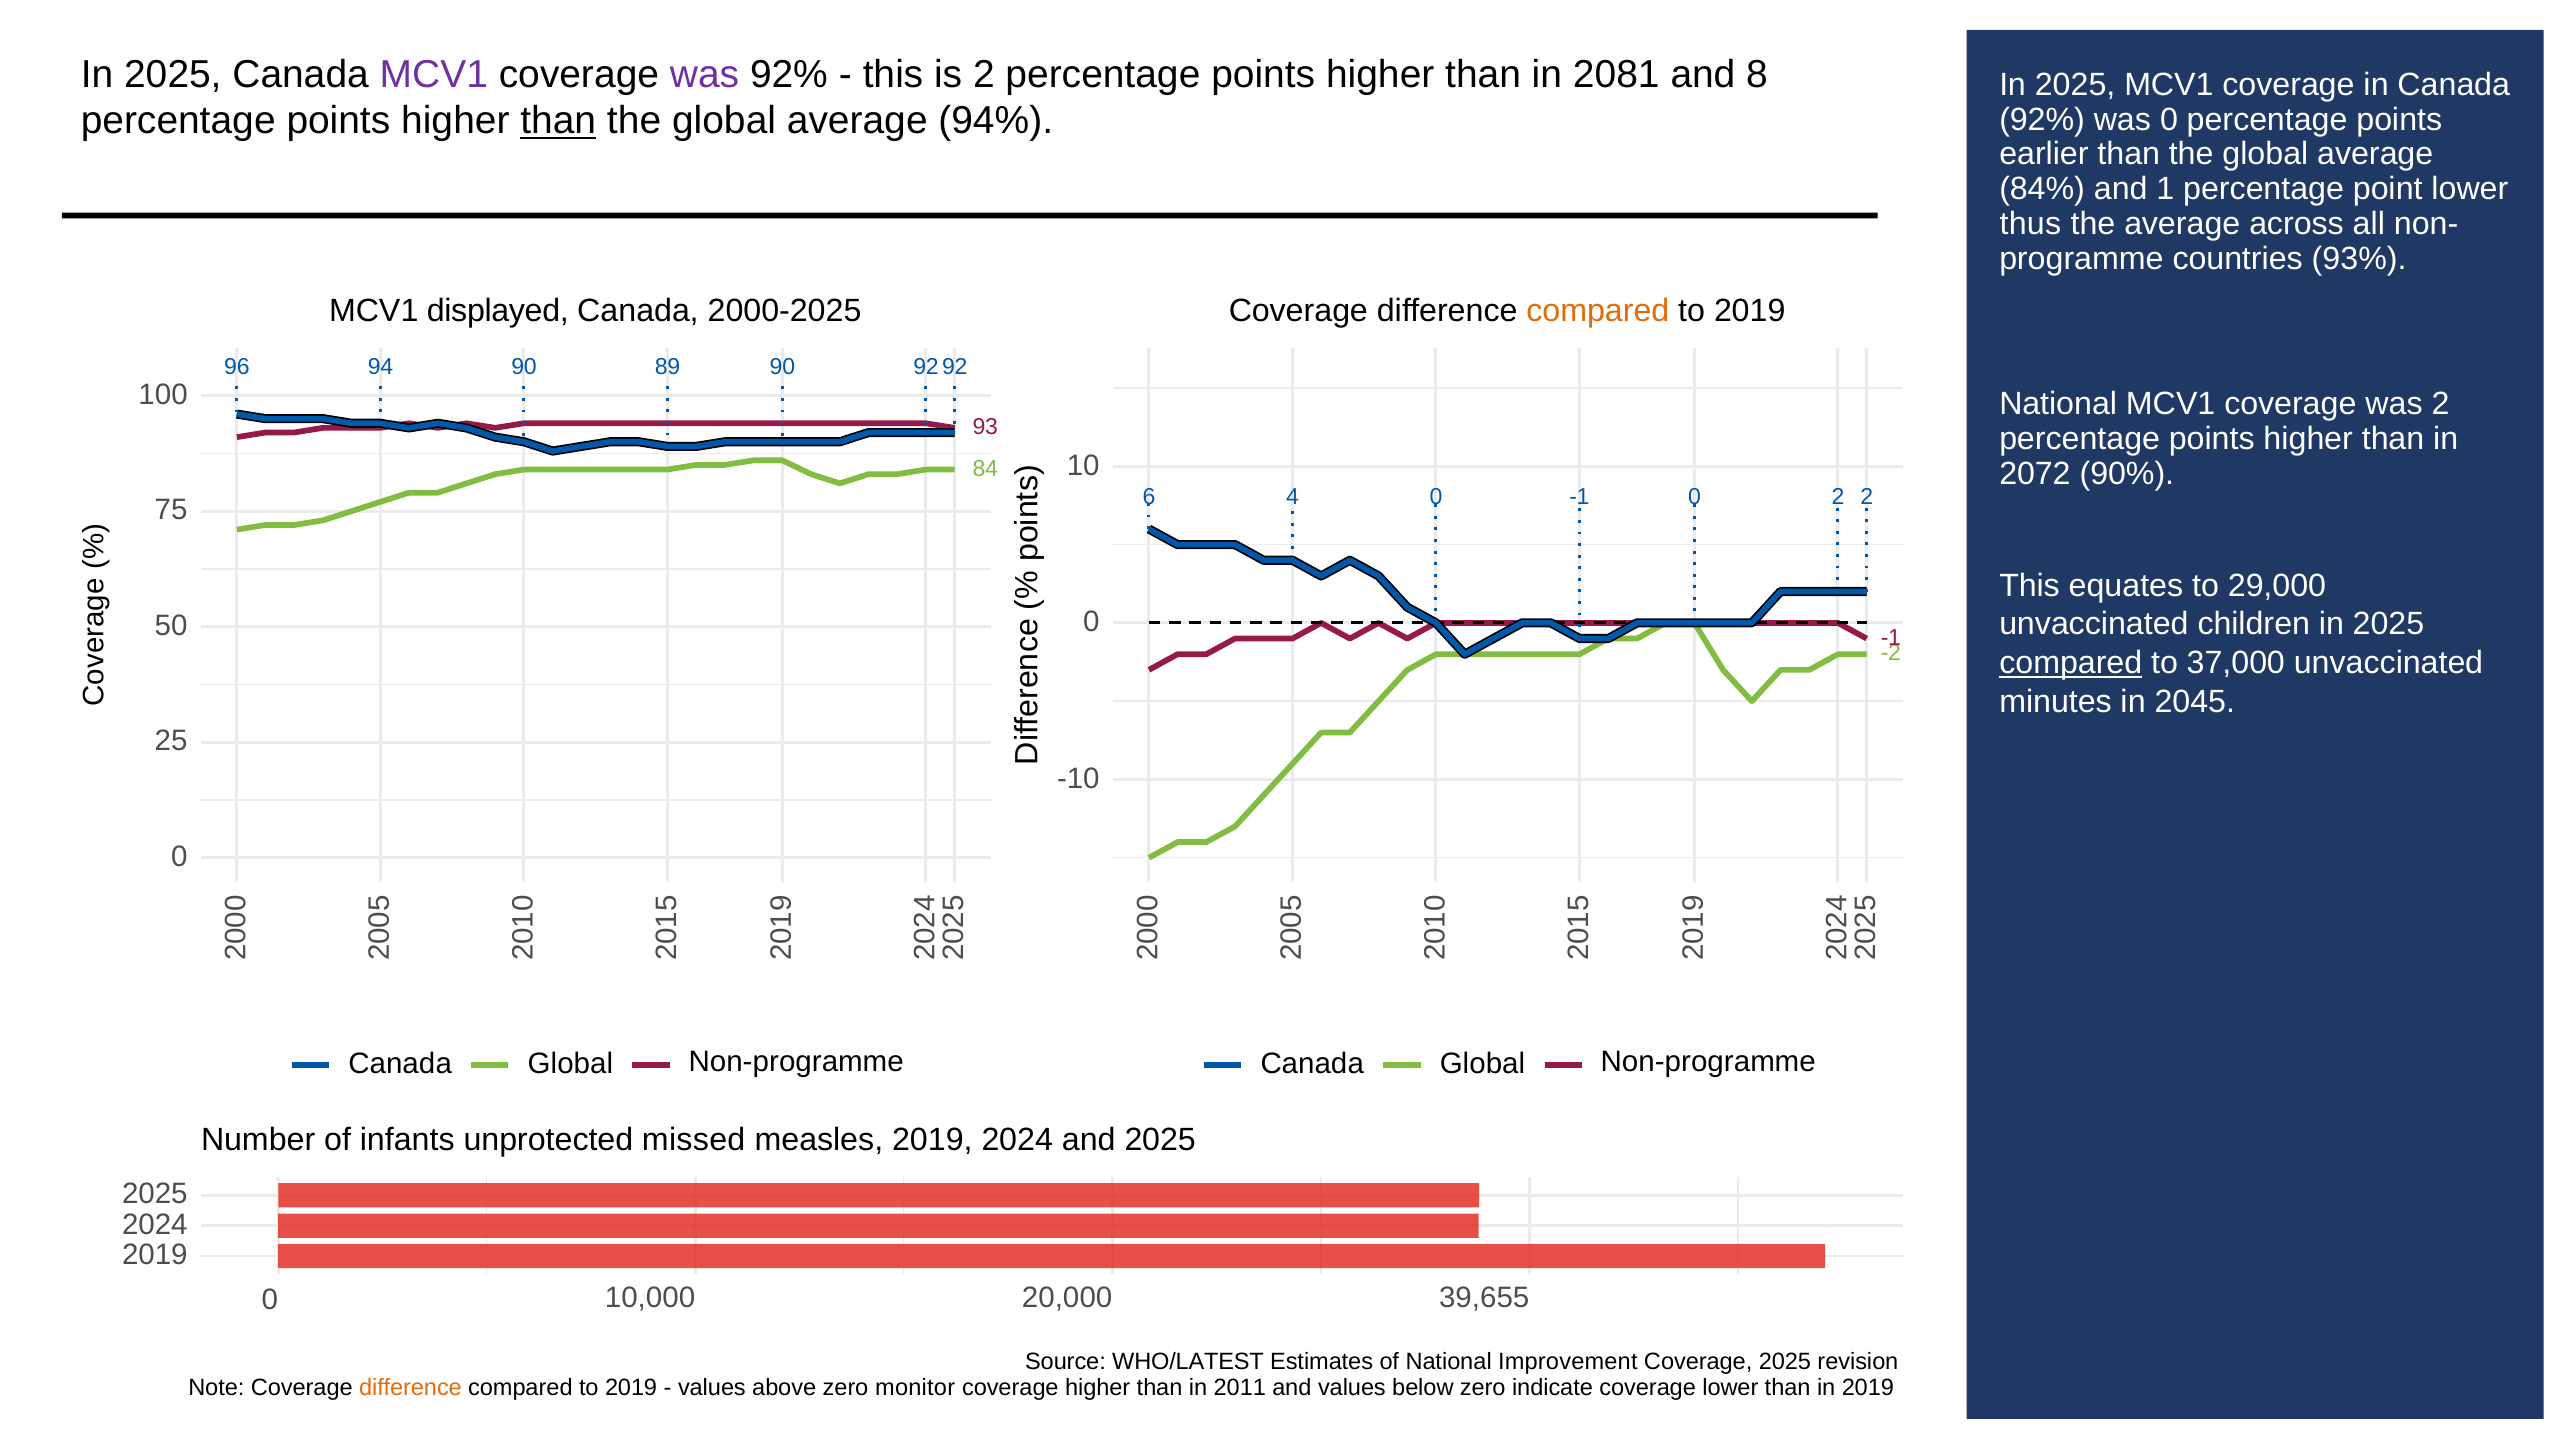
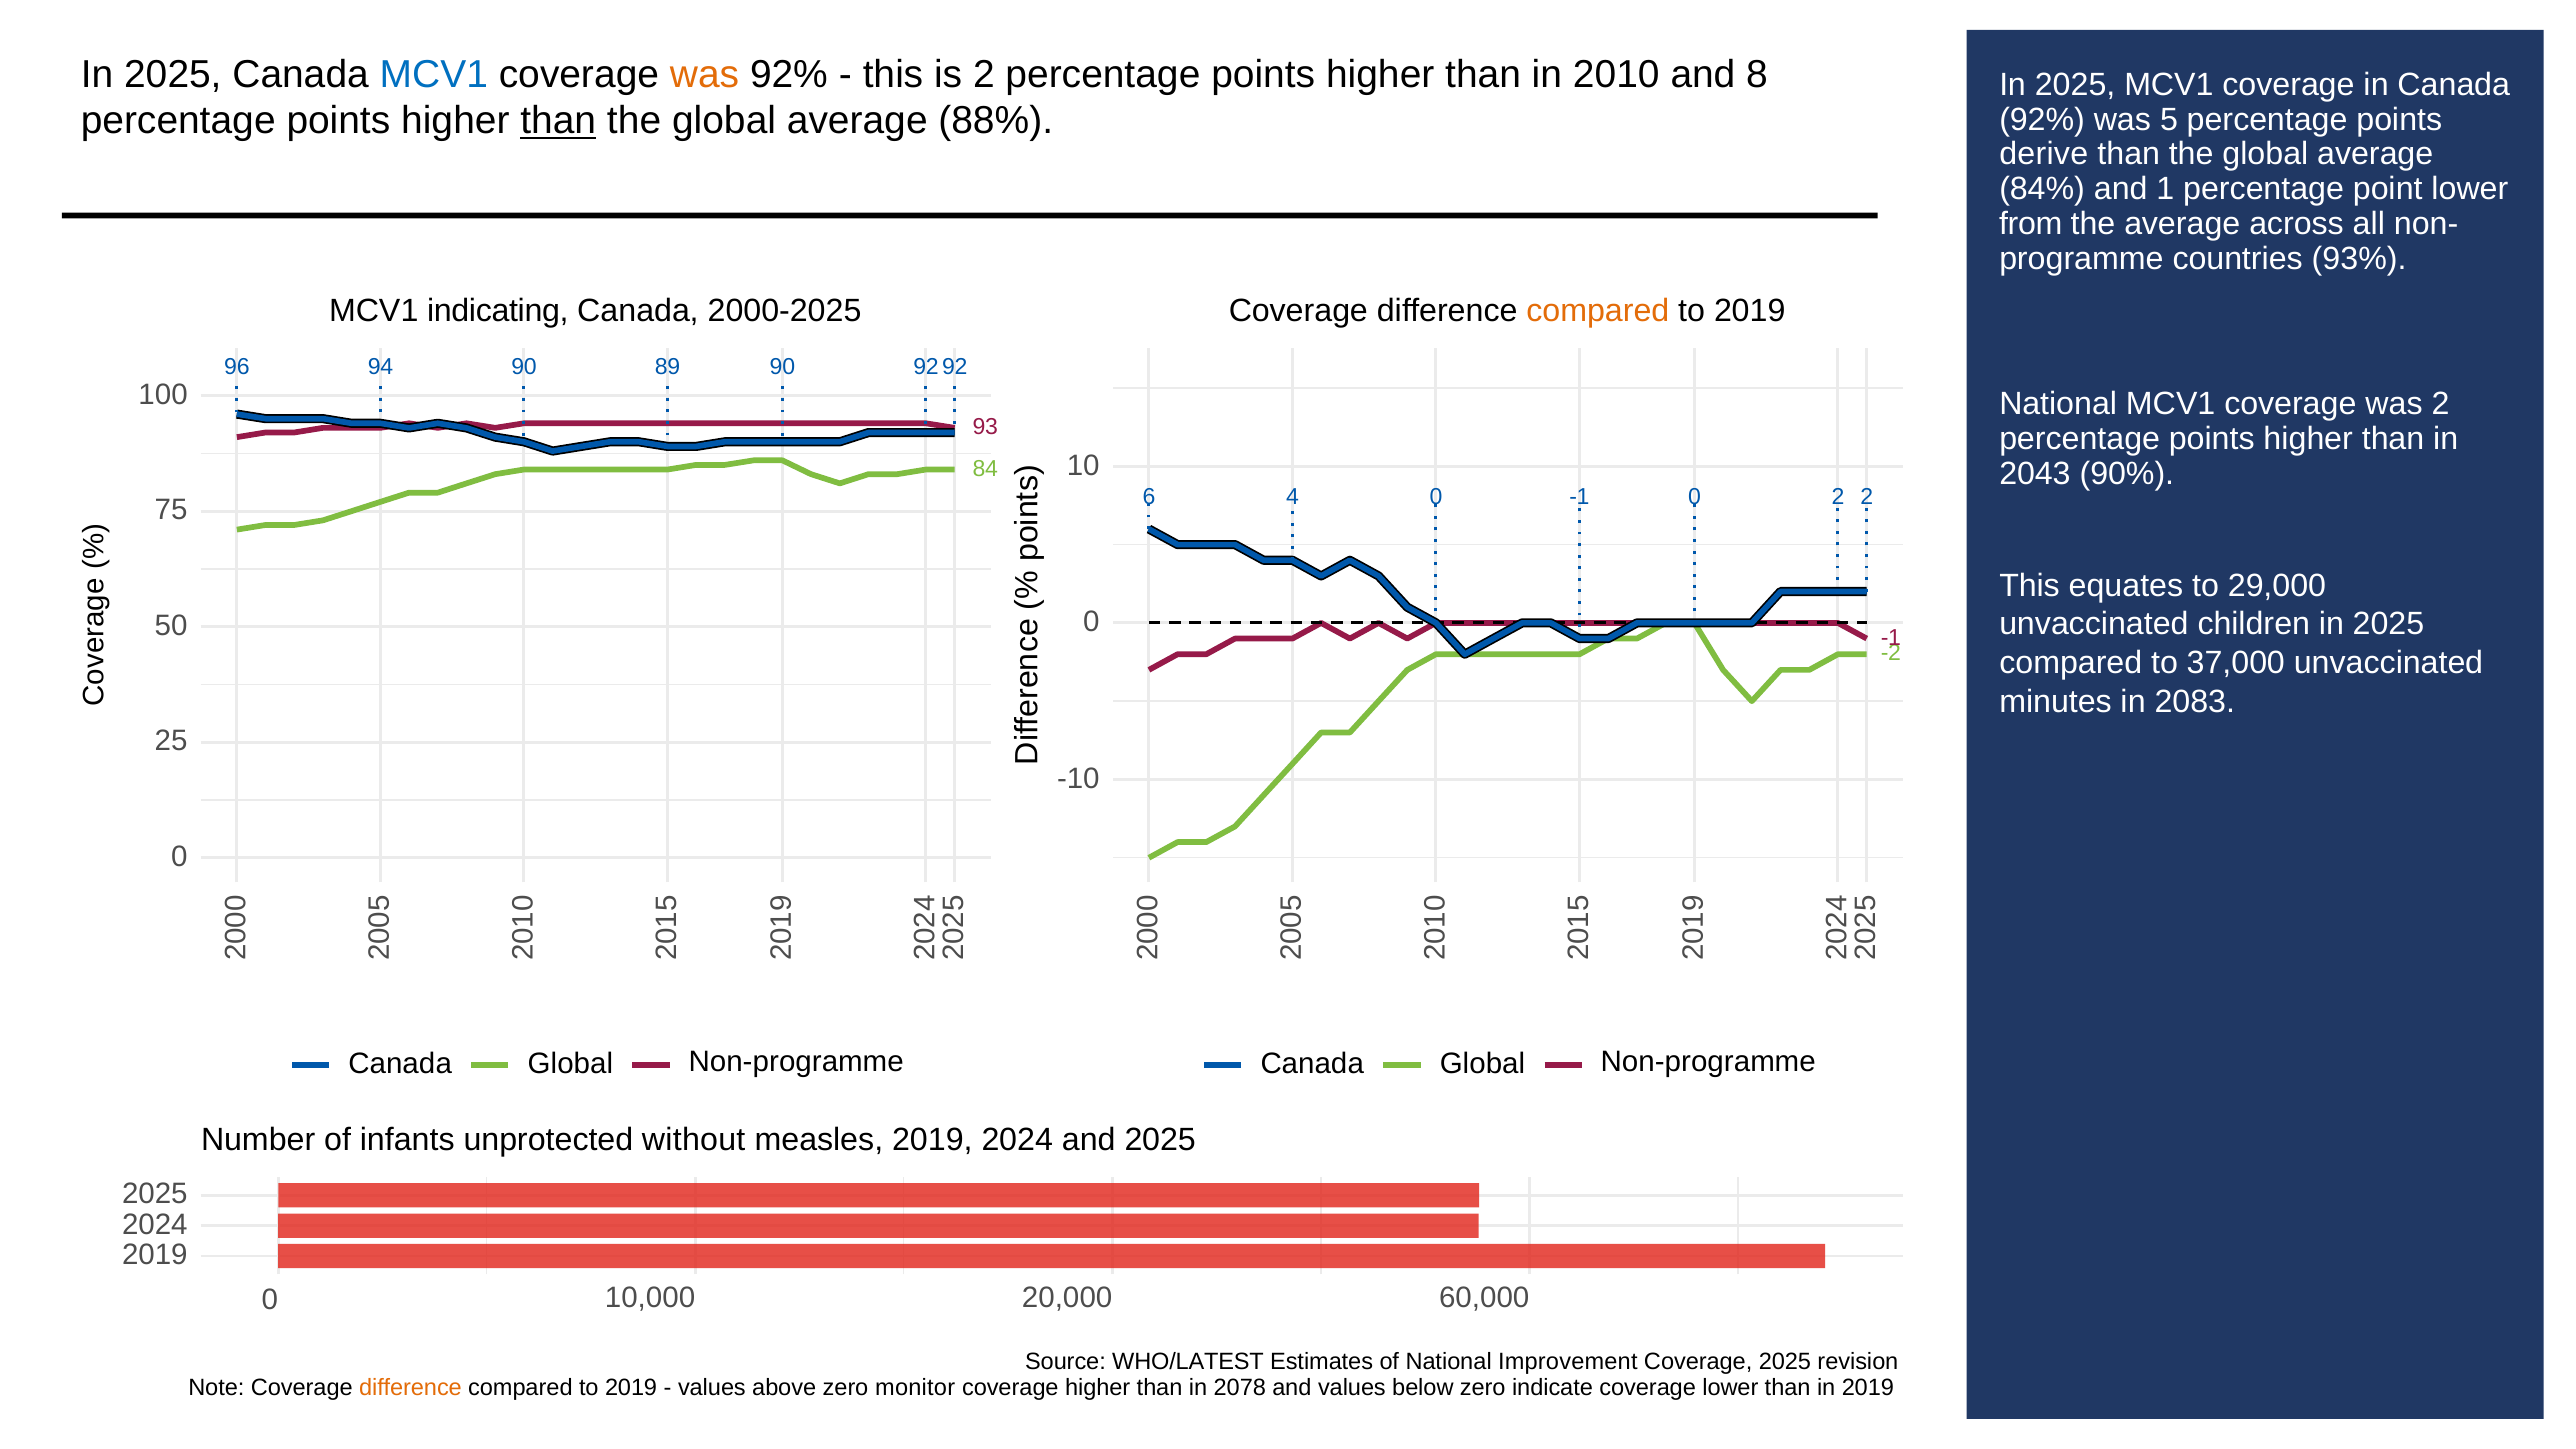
MCV1 at (434, 74) colour: purple -> blue
was at (705, 74) colour: purple -> orange
2081: 2081 -> 2010
94%: 94% -> 88%
was 0: 0 -> 5
earlier: earlier -> derive
thus: thus -> from
displayed: displayed -> indicating
2072: 2072 -> 2043
compared at (2071, 663) underline: present -> none
2045: 2045 -> 2083
missed: missed -> without
39,655: 39,655 -> 60,000
2011: 2011 -> 2078
